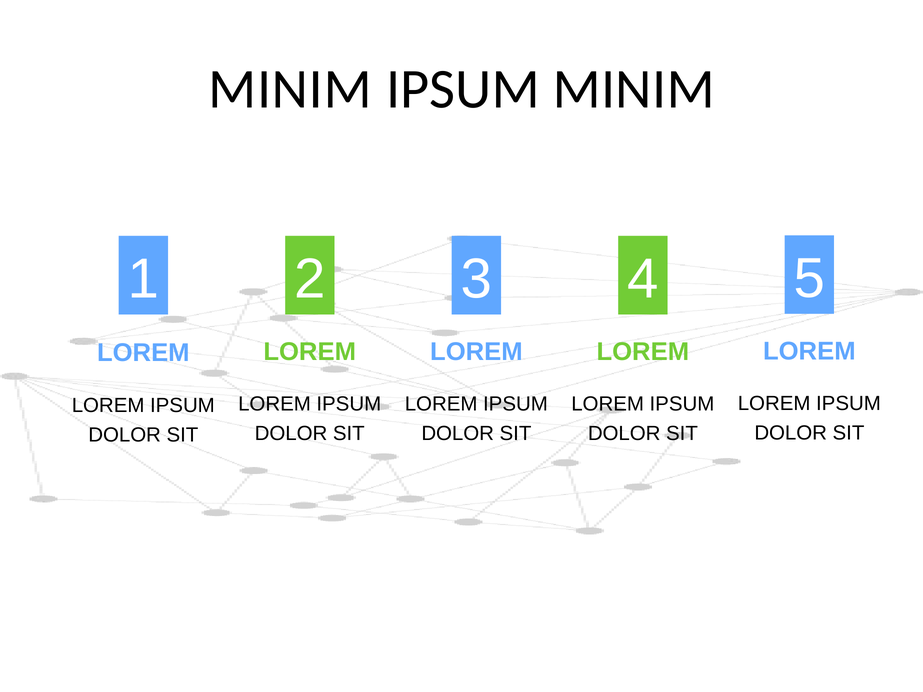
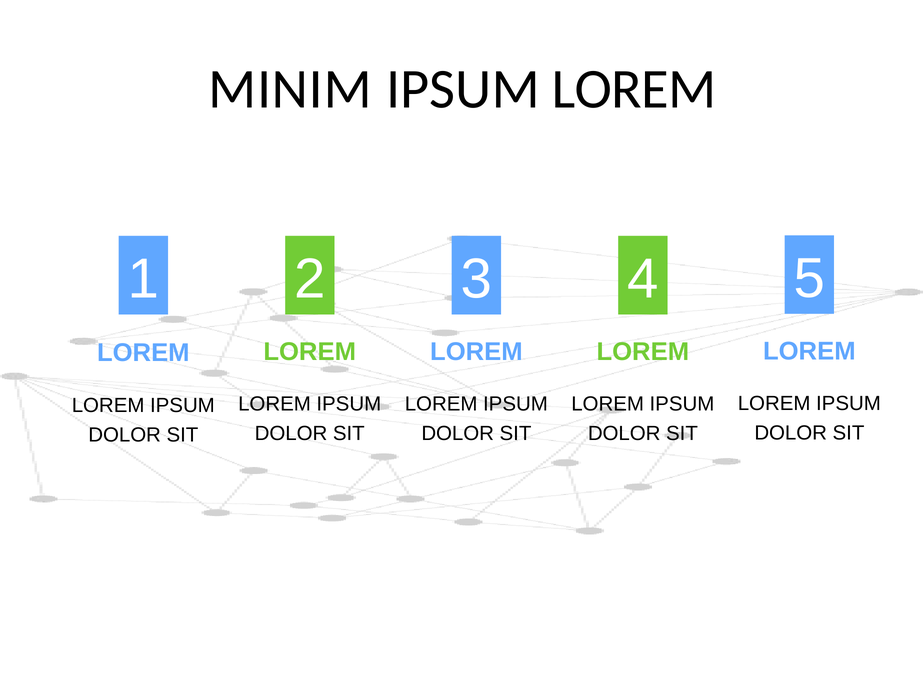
IPSUM MINIM: MINIM -> LOREM
